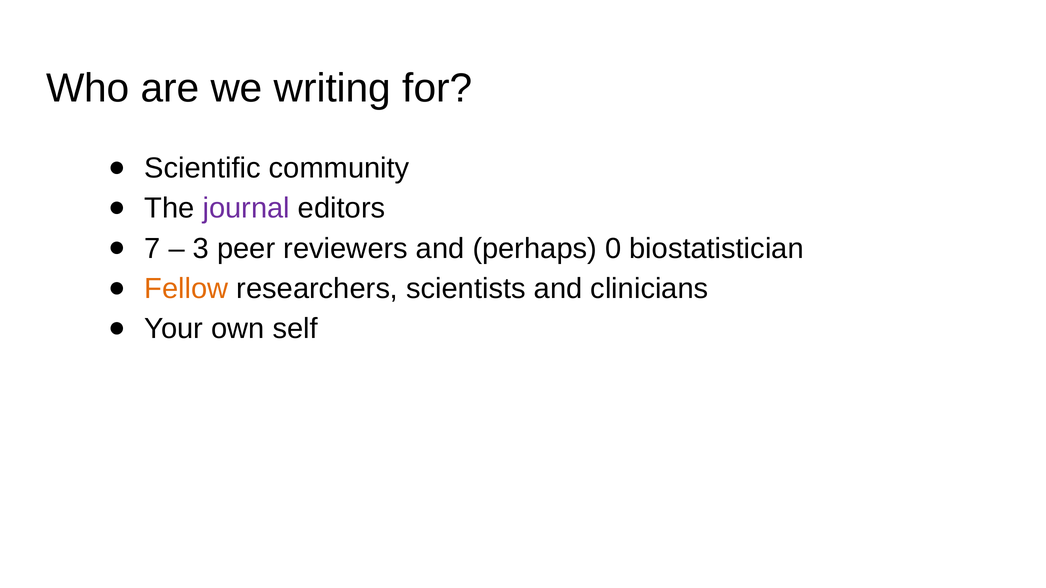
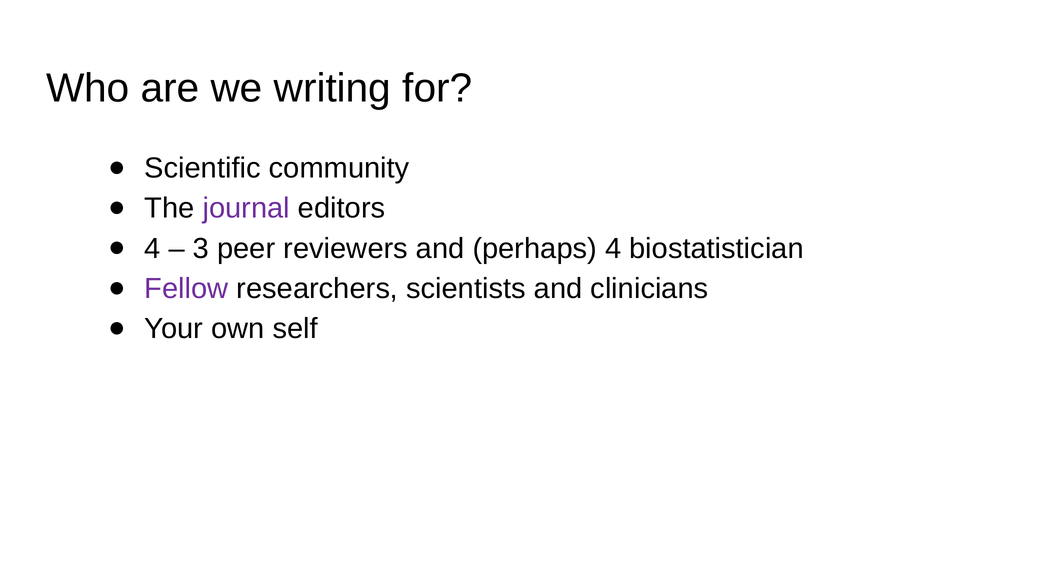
7 at (153, 249): 7 -> 4
perhaps 0: 0 -> 4
Fellow colour: orange -> purple
